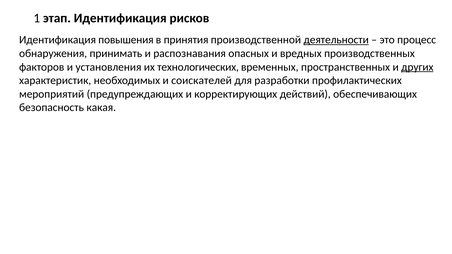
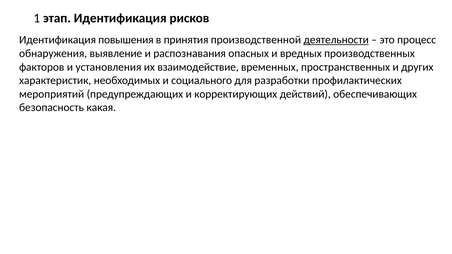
принимать: принимать -> выявление
технологических: технологических -> взаимодействие
других underline: present -> none
соискателей: соискателей -> социального
